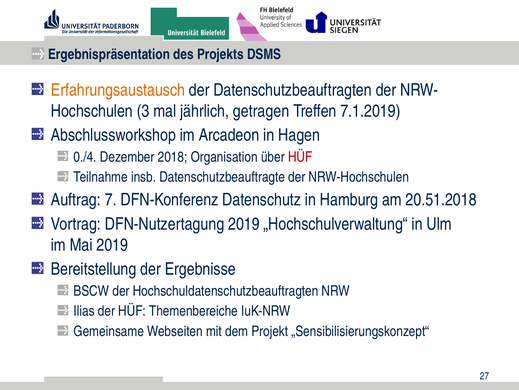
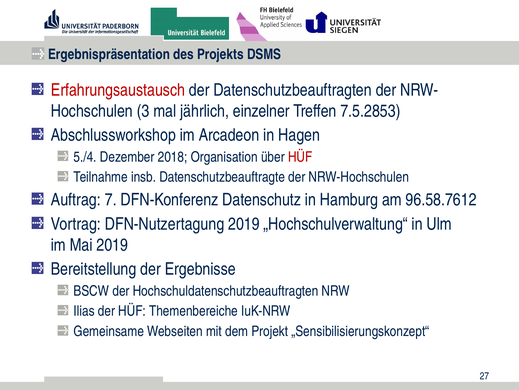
Erfahrungsaustausch colour: orange -> red
getragen: getragen -> einzelner
7.1.2019: 7.1.2019 -> 7.5.2853
0./4: 0./4 -> 5./4
20.51.2018: 20.51.2018 -> 96.58.7612
